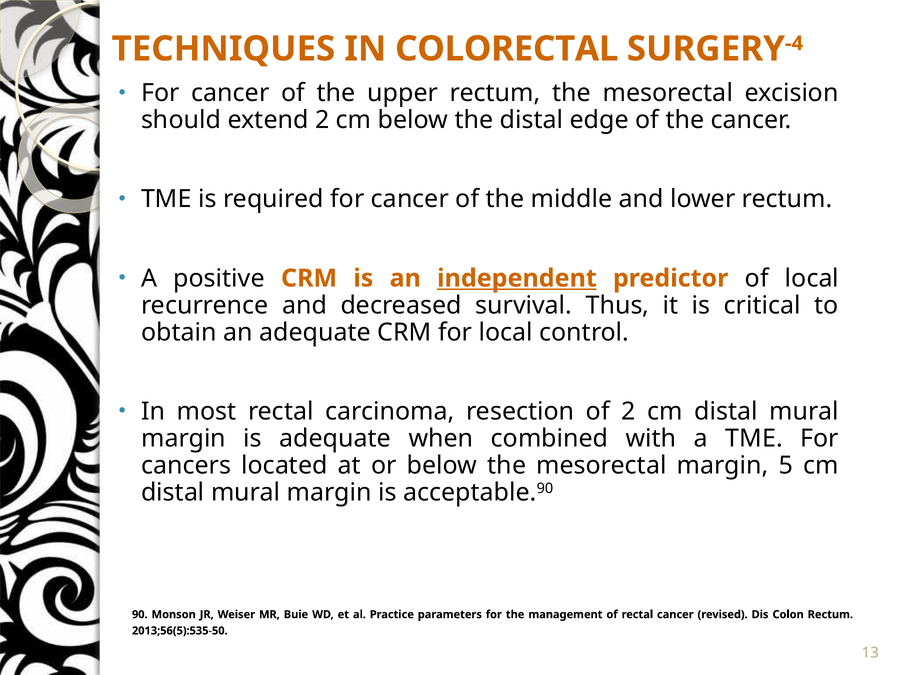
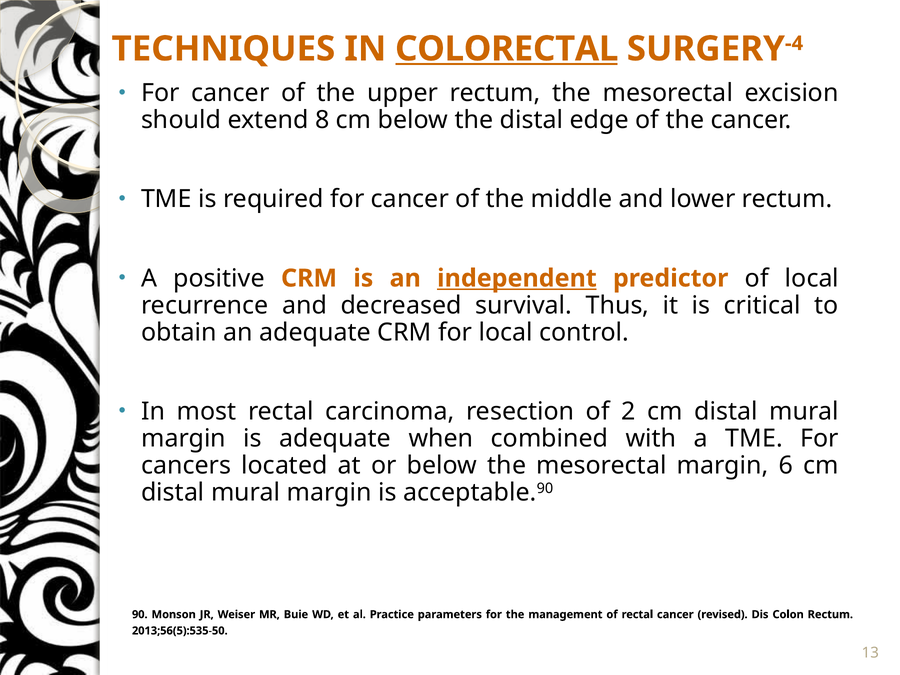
COLORECTAL underline: none -> present
extend 2: 2 -> 8
5: 5 -> 6
